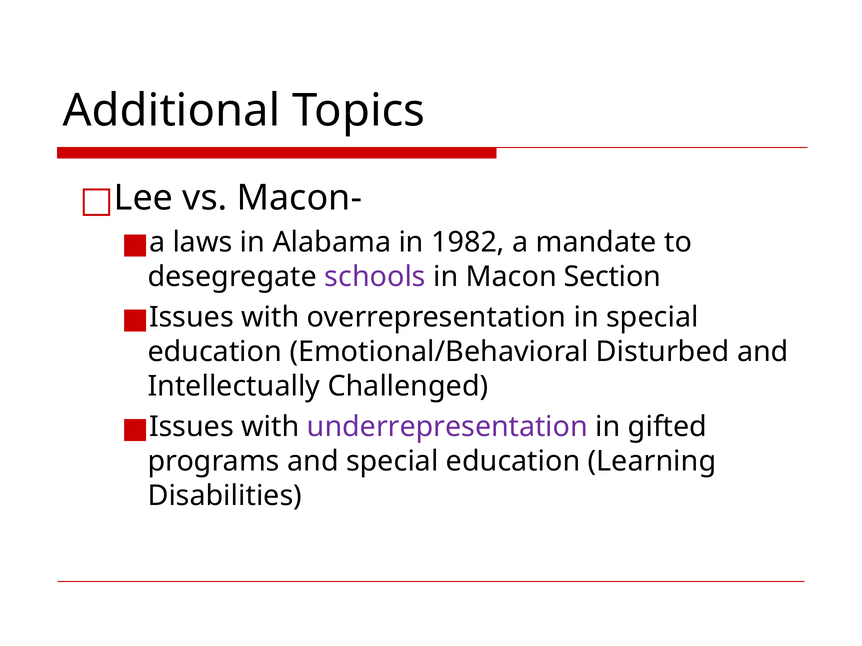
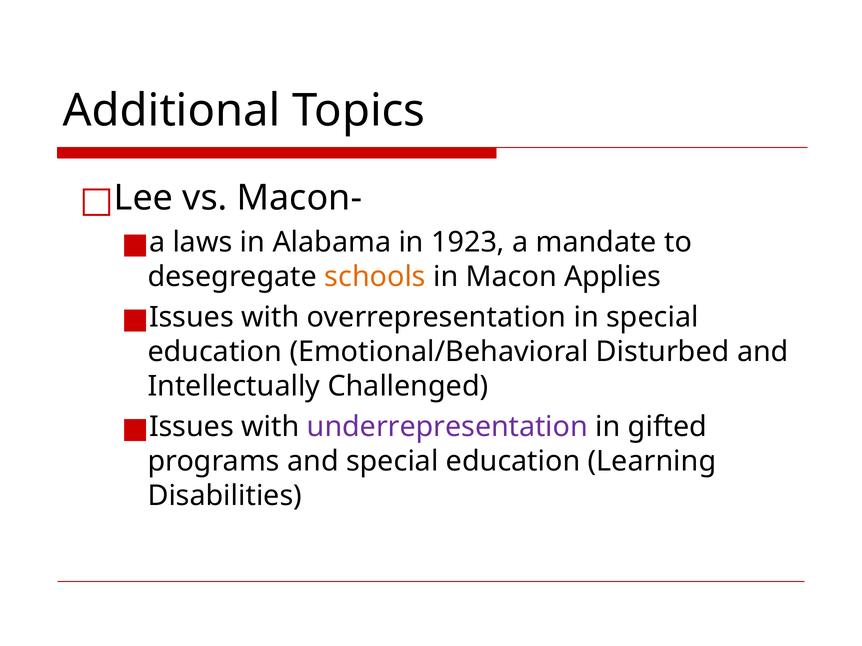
1982: 1982 -> 1923
schools colour: purple -> orange
Section: Section -> Applies
